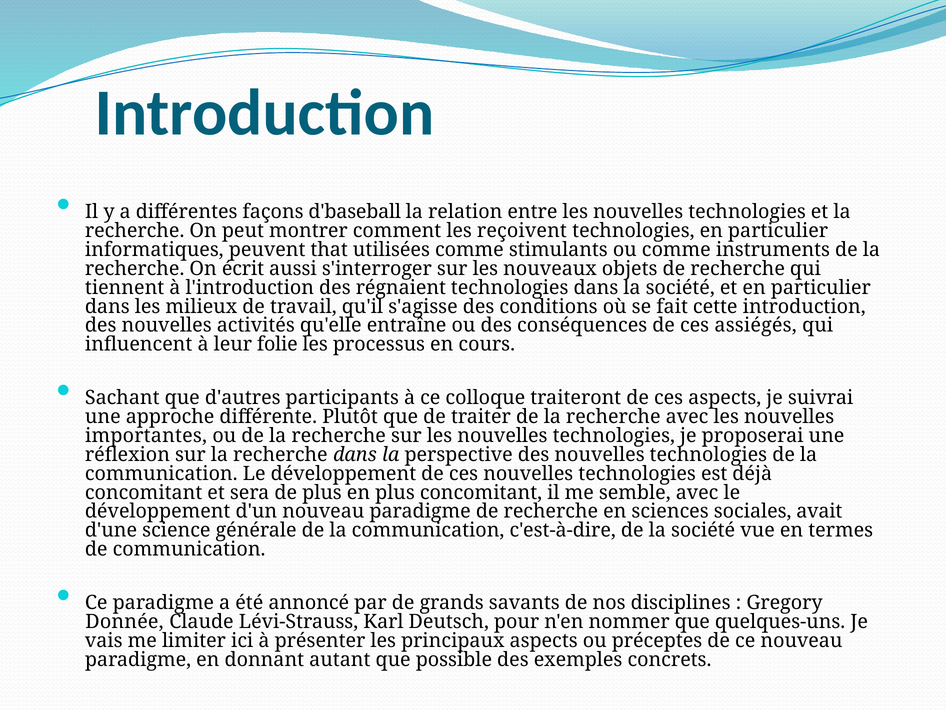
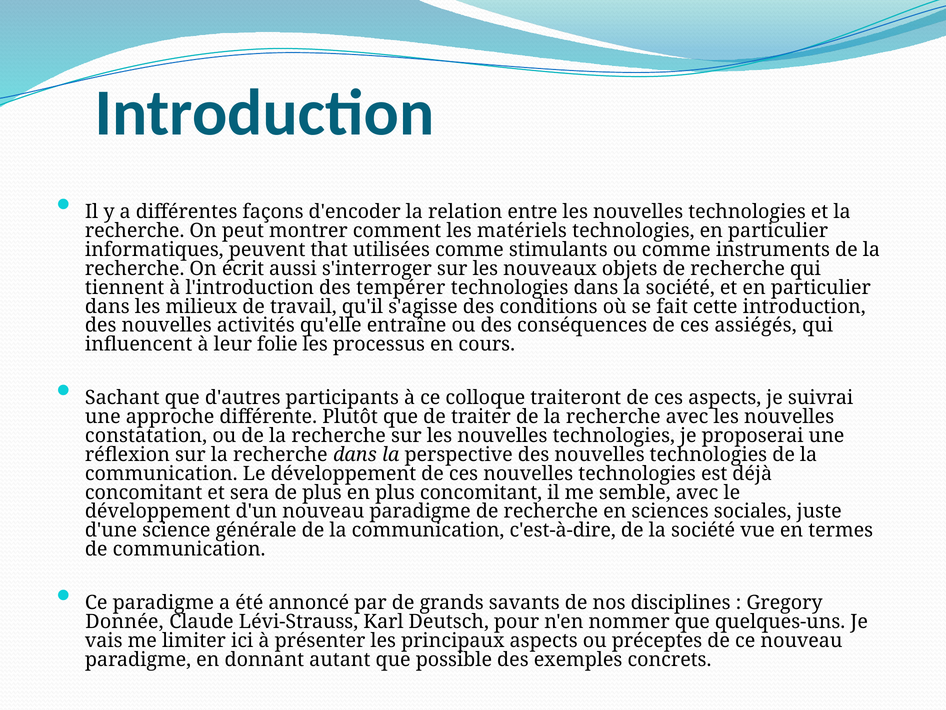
d'baseball: d'baseball -> d'encoder
reçoivent: reçoivent -> matériels
régnaient: régnaient -> tempérer
importantes: importantes -> constatation
avait: avait -> juste
